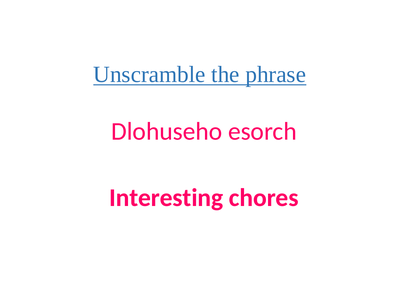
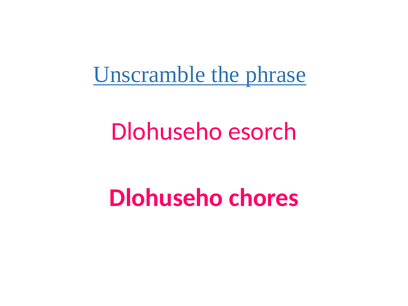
Interesting at (166, 198): Interesting -> Dlohuseho
